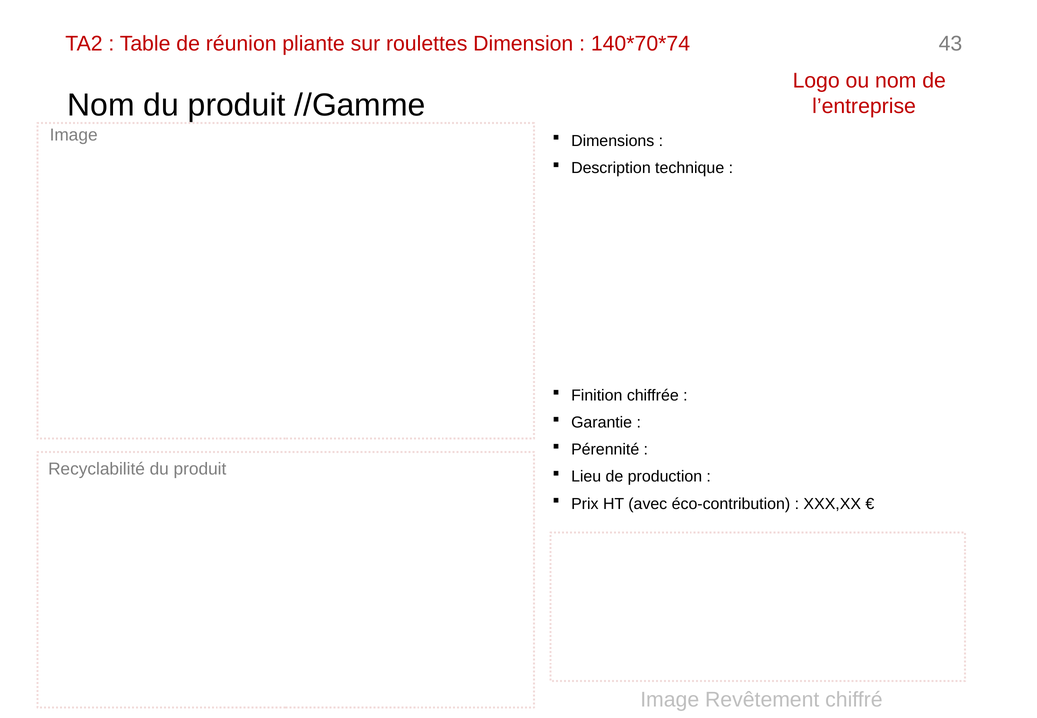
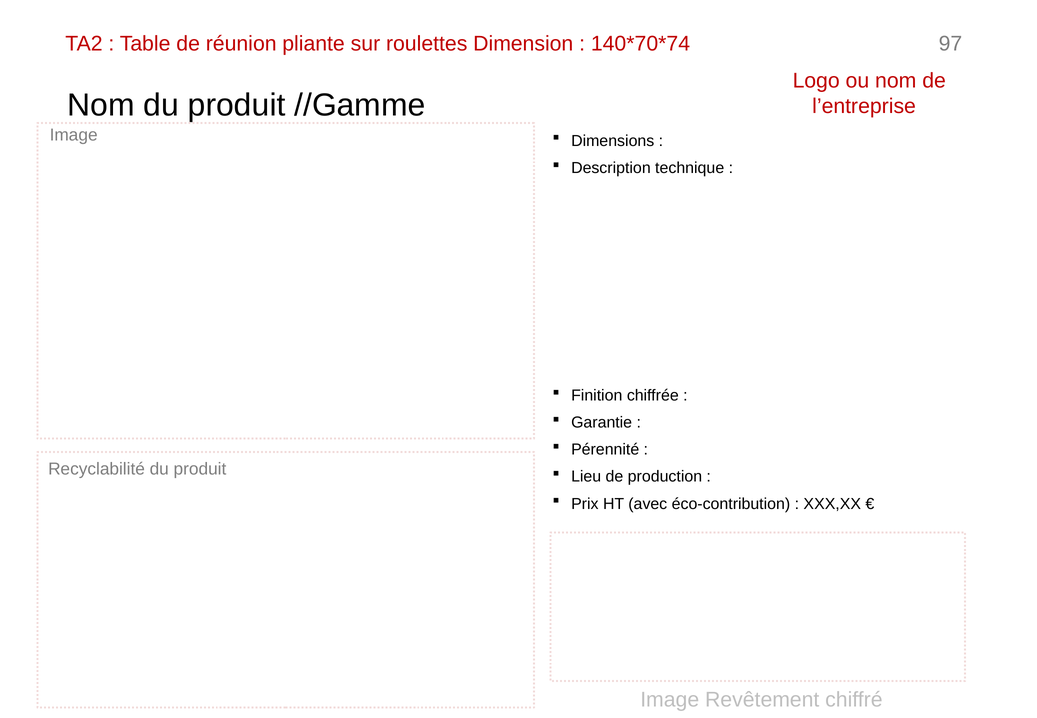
43: 43 -> 97
